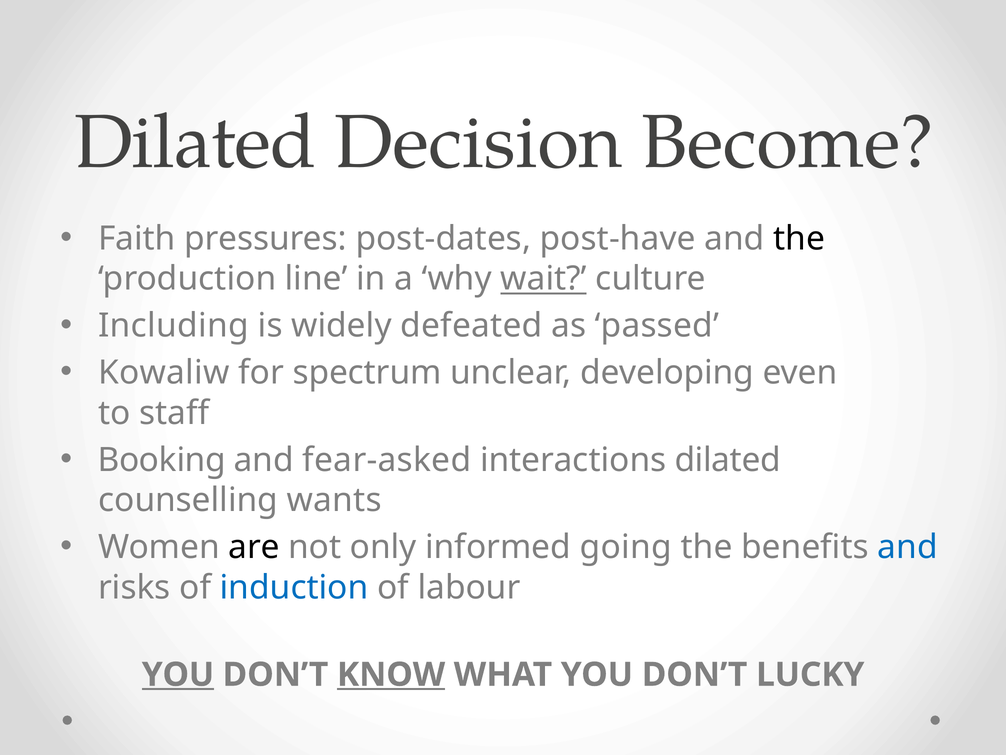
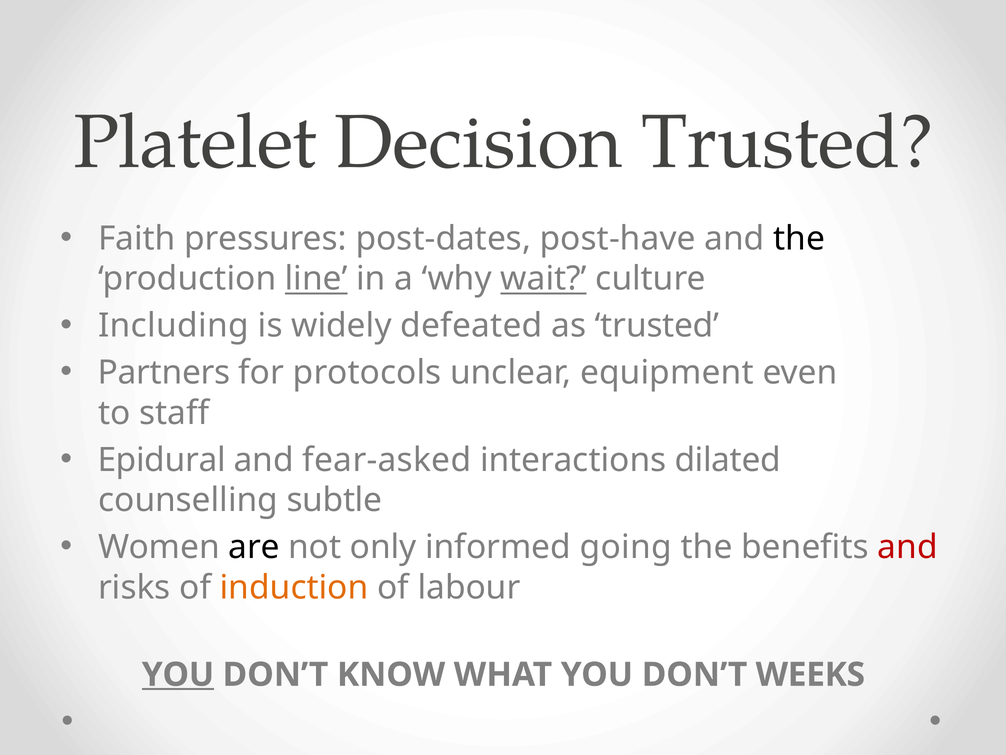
Dilated at (195, 142): Dilated -> Platelet
Decision Become: Become -> Trusted
line underline: none -> present
as passed: passed -> trusted
Kowaliw: Kowaliw -> Partners
spectrum: spectrum -> protocols
developing: developing -> equipment
Booking: Booking -> Epidural
wants: wants -> subtle
and at (908, 547) colour: blue -> red
induction colour: blue -> orange
KNOW underline: present -> none
LUCKY: LUCKY -> WEEKS
